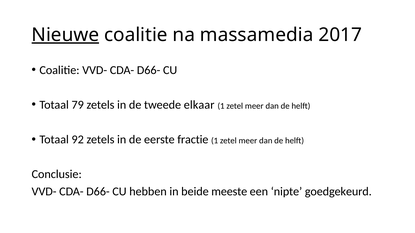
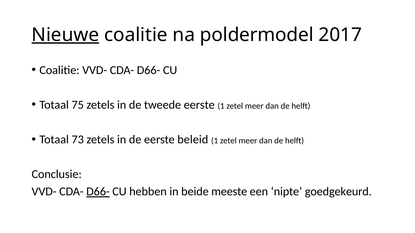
massamedia: massamedia -> poldermodel
79: 79 -> 75
tweede elkaar: elkaar -> eerste
92: 92 -> 73
fractie: fractie -> beleid
D66- at (98, 192) underline: none -> present
